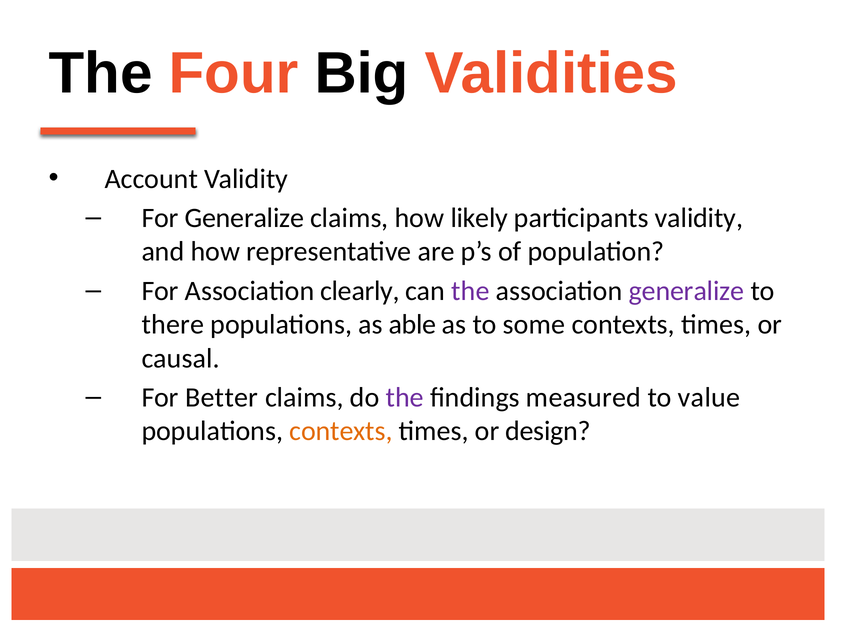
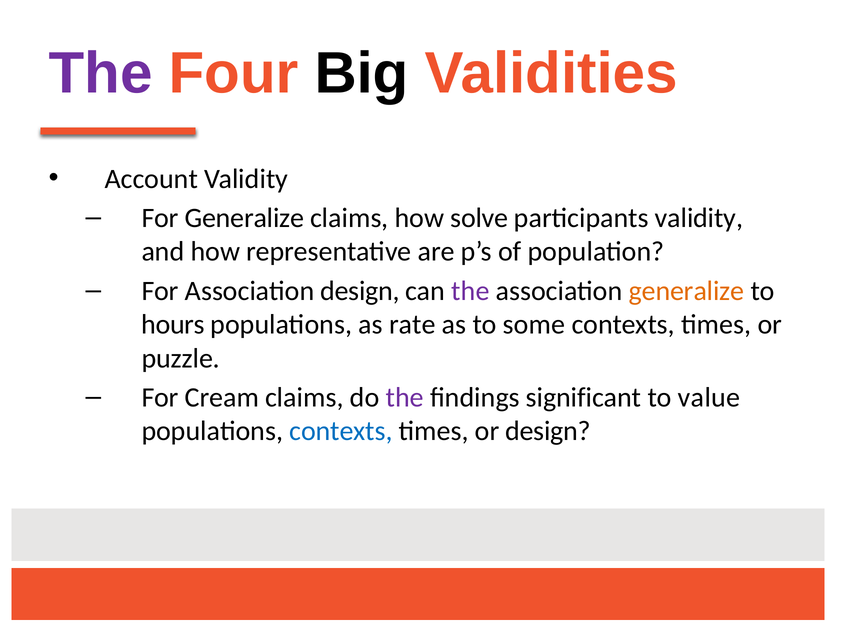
The at (101, 73) colour: black -> purple
likely: likely -> solve
Association clearly: clearly -> design
generalize at (687, 291) colour: purple -> orange
there: there -> hours
able: able -> rate
causal: causal -> puzzle
Better: Better -> Cream
measured: measured -> significant
contexts at (341, 431) colour: orange -> blue
